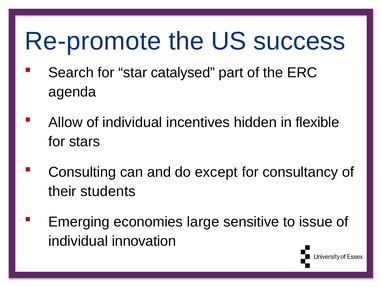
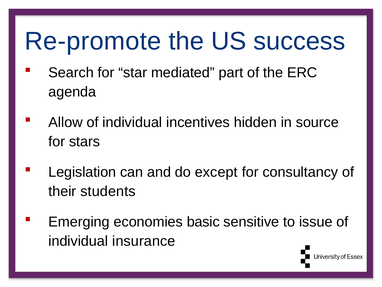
catalysed: catalysed -> mediated
flexible: flexible -> source
Consulting: Consulting -> Legislation
large: large -> basic
innovation: innovation -> insurance
